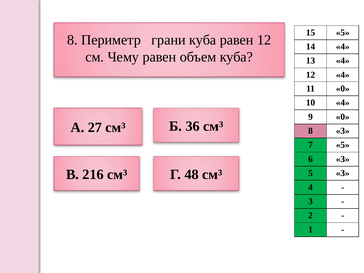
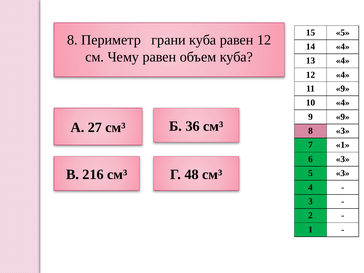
11 0: 0 -> 9
9 0: 0 -> 9
7 5: 5 -> 1
